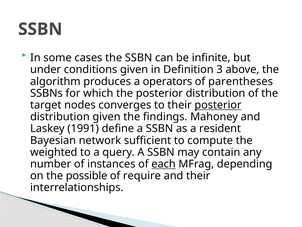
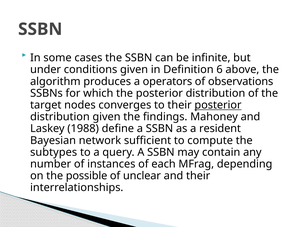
3: 3 -> 6
parentheses: parentheses -> observations
1991: 1991 -> 1988
weighted: weighted -> subtypes
each underline: present -> none
require: require -> unclear
